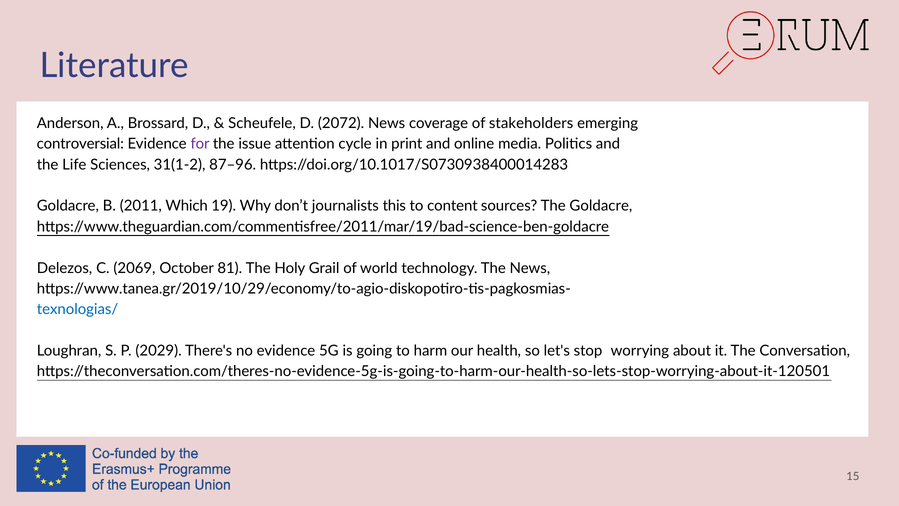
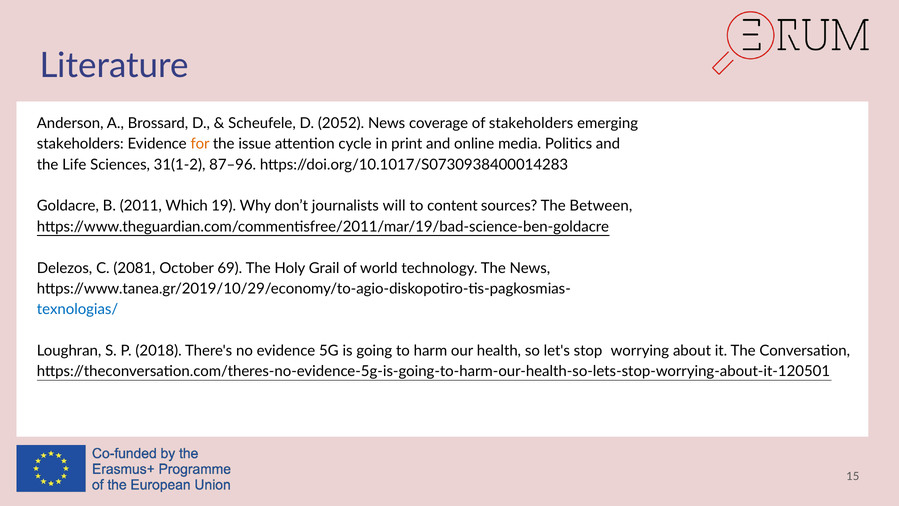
2072: 2072 -> 2052
controversial at (80, 144): controversial -> stakeholders
for colour: purple -> orange
this: this -> will
The Goldacre: Goldacre -> Between
2069: 2069 -> 2081
81: 81 -> 69
2029: 2029 -> 2018
